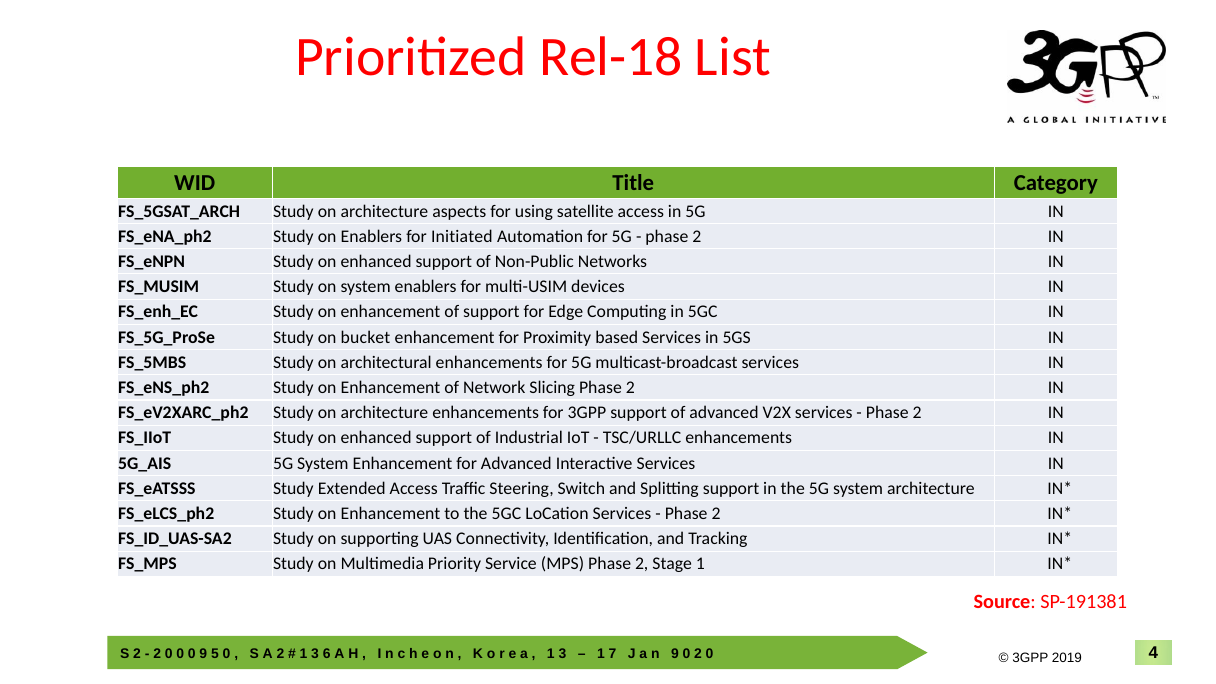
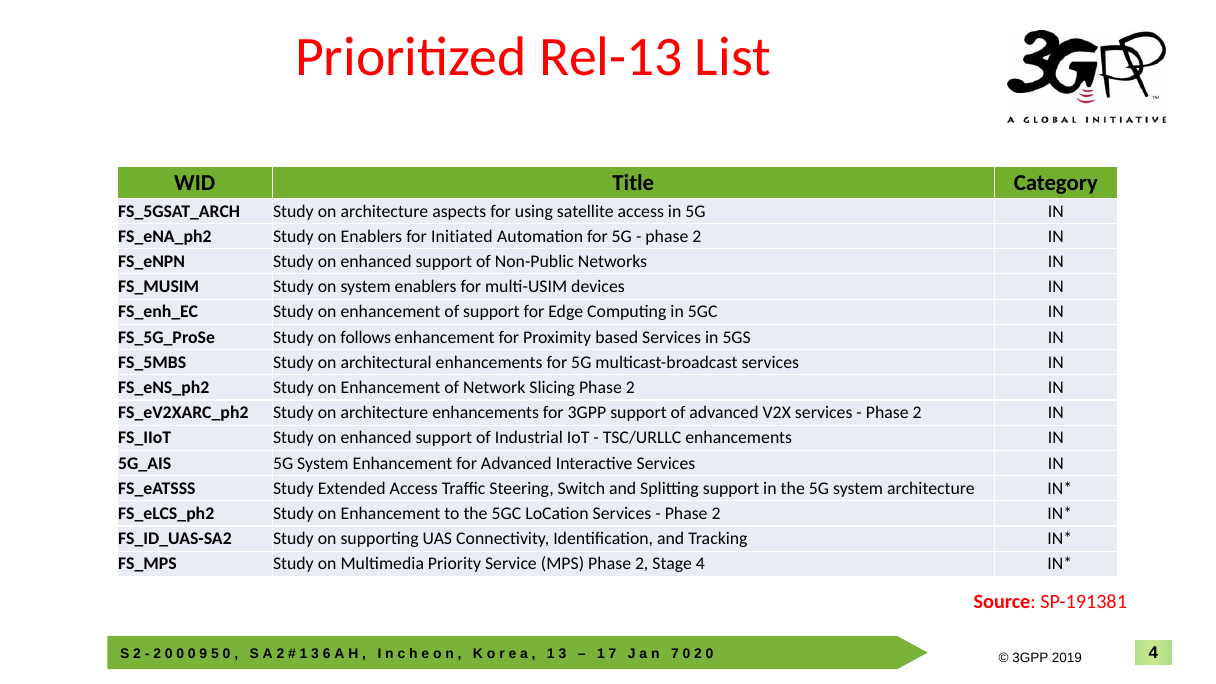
Rel-18: Rel-18 -> Rel-13
bucket: bucket -> follows
Stage 1: 1 -> 4
9 at (675, 654): 9 -> 7
